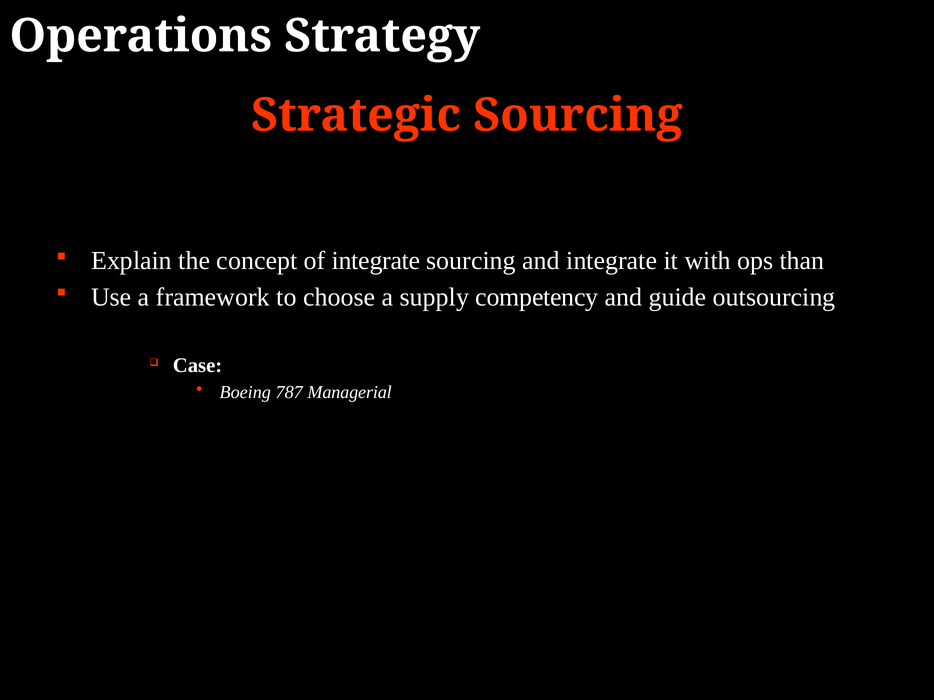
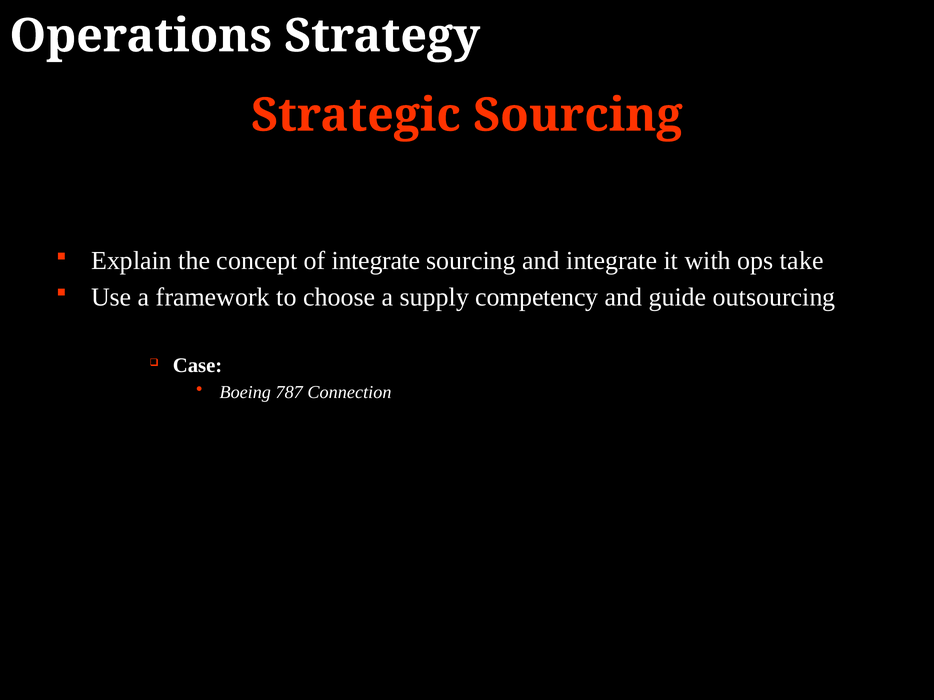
than: than -> take
Managerial: Managerial -> Connection
